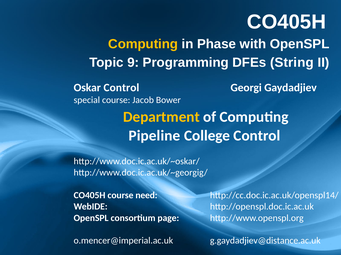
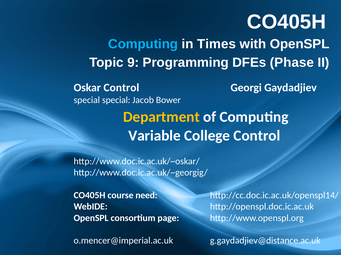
Computing at (143, 44) colour: yellow -> light blue
Phase: Phase -> Times
String: String -> Phase
special course: course -> special
Pipeline: Pipeline -> Variable
